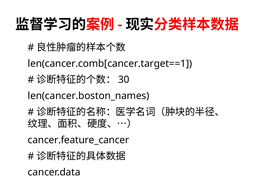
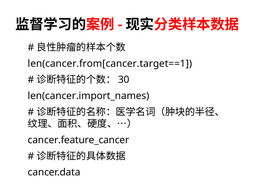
len(cancer.comb[cancer.target==1: len(cancer.comb[cancer.target==1 -> len(cancer.from[cancer.target==1
len(cancer.boston_names: len(cancer.boston_names -> len(cancer.import_names
